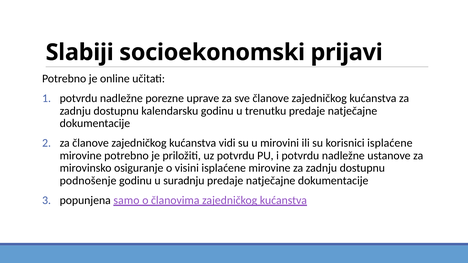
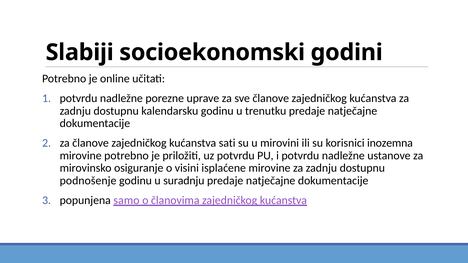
prijavi: prijavi -> godini
vidi: vidi -> sati
korisnici isplaćene: isplaćene -> inozemna
